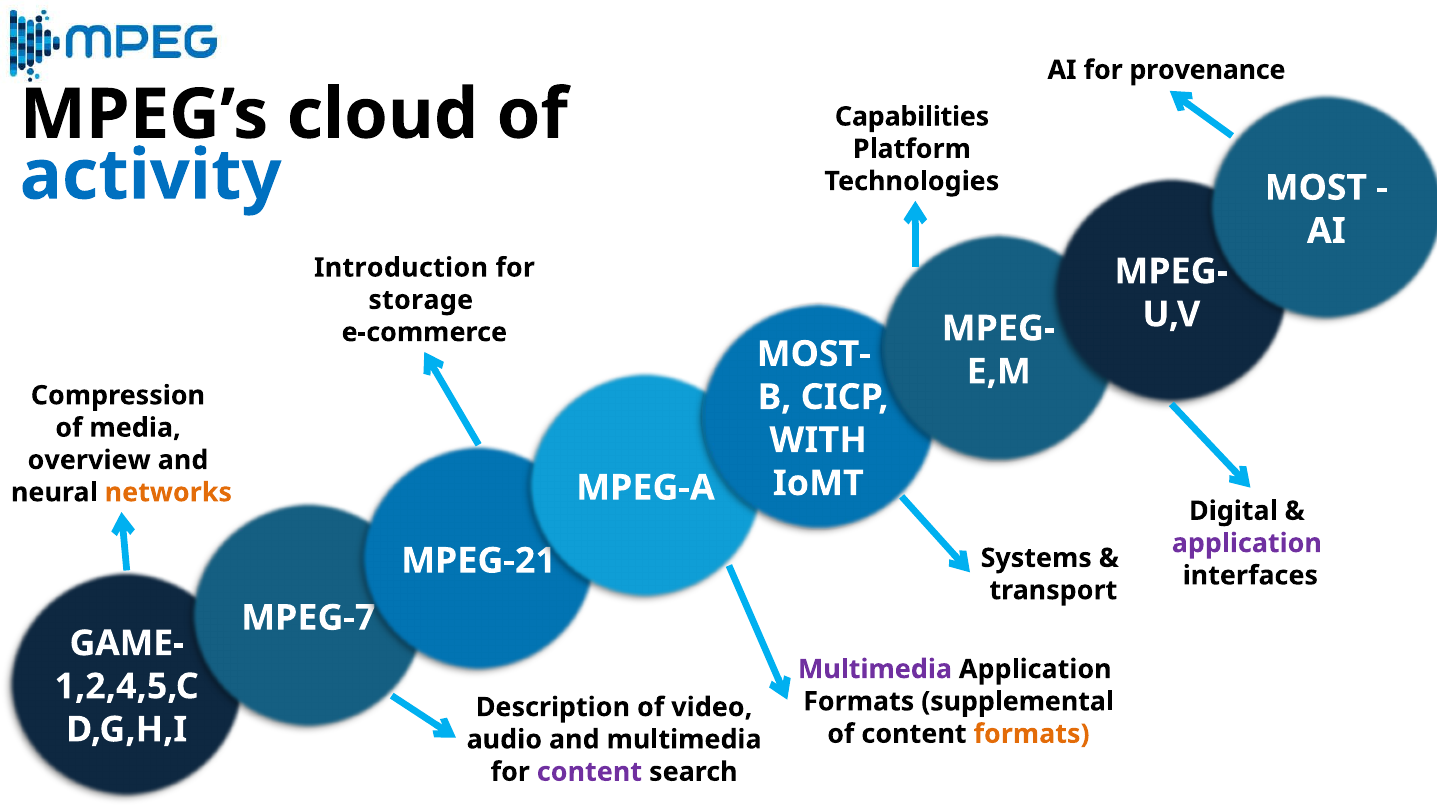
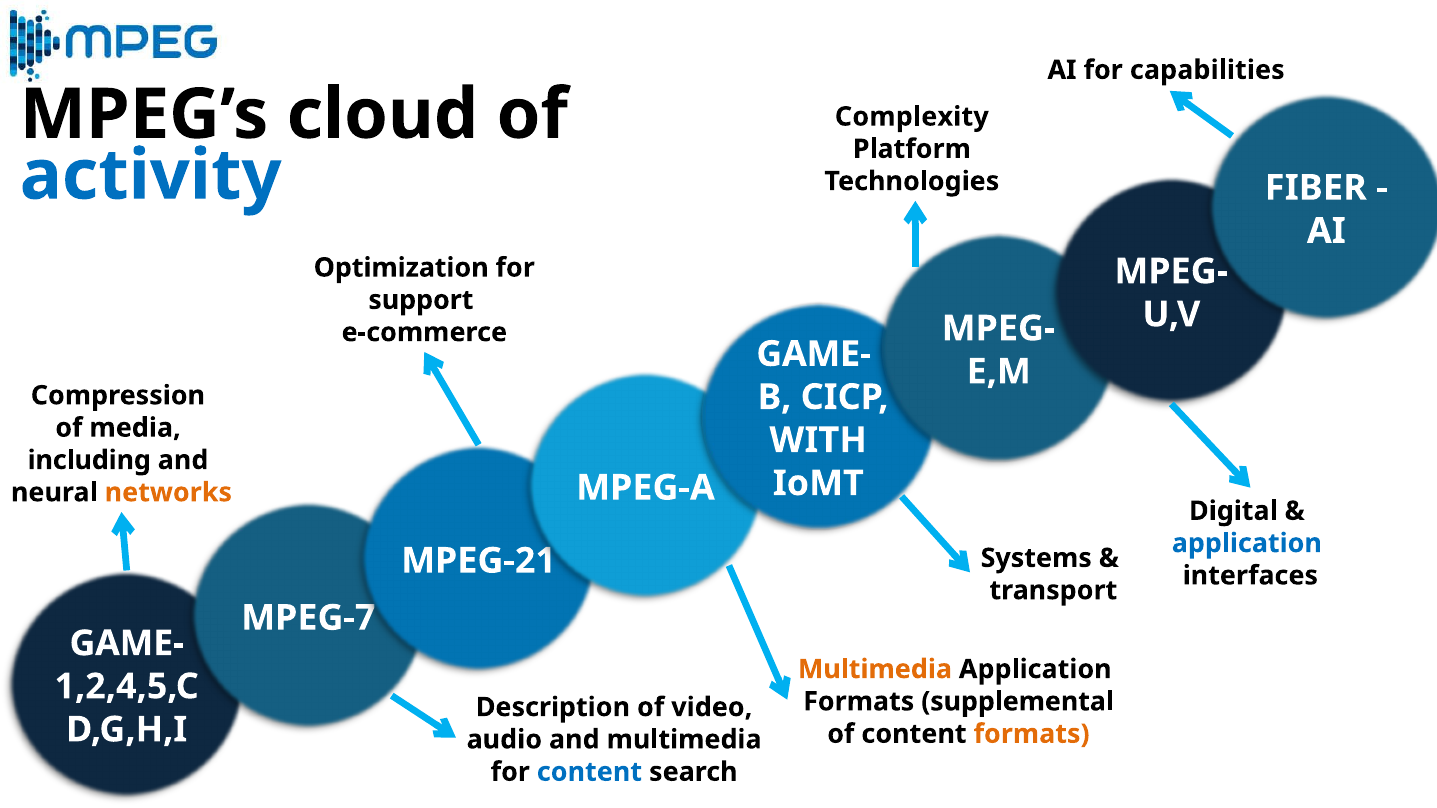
provenance: provenance -> capabilities
Capabilities: Capabilities -> Complexity
MOST: MOST -> FIBER
Introduction: Introduction -> Optimization
storage: storage -> support
MOST- at (814, 354): MOST- -> GAME-
overview: overview -> including
application at (1247, 543) colour: purple -> blue
Multimedia at (875, 669) colour: purple -> orange
content at (589, 772) colour: purple -> blue
